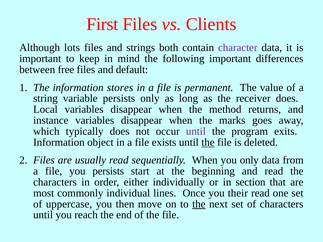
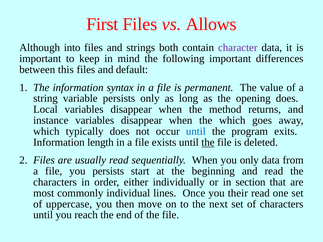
Clients: Clients -> Allows
lots: lots -> into
free: free -> this
stores: stores -> syntax
receiver: receiver -> opening
the marks: marks -> which
until at (196, 132) colour: purple -> blue
object: object -> length
the at (199, 204) underline: present -> none
